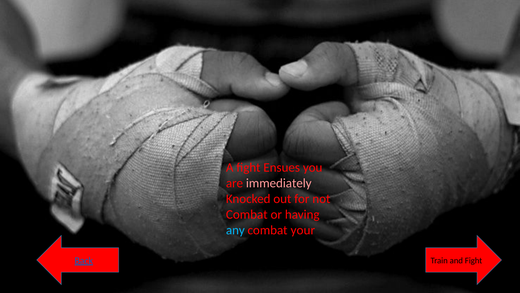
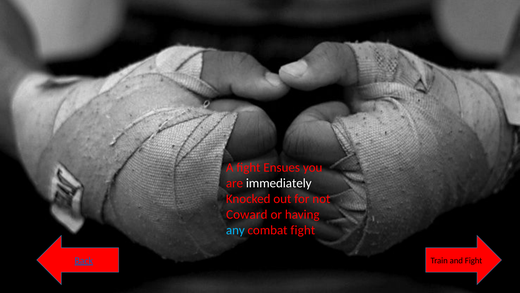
immediately colour: pink -> white
Combat at (247, 214): Combat -> Coward
combat your: your -> fight
